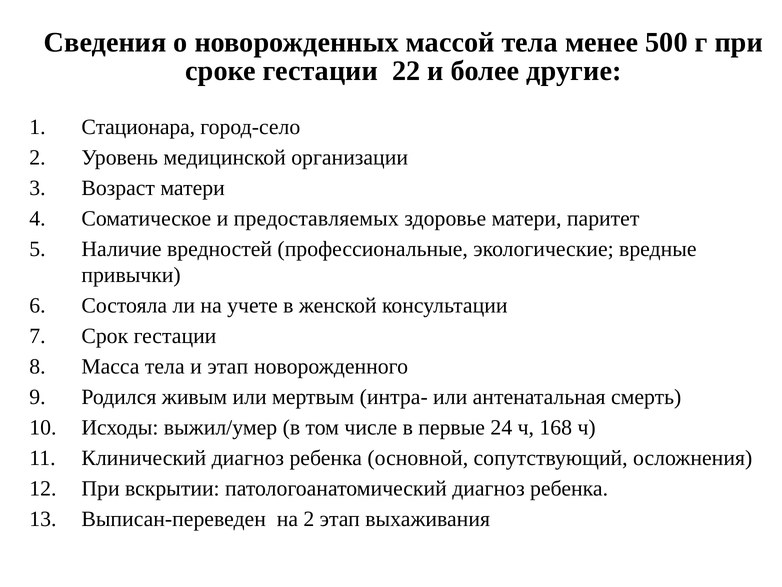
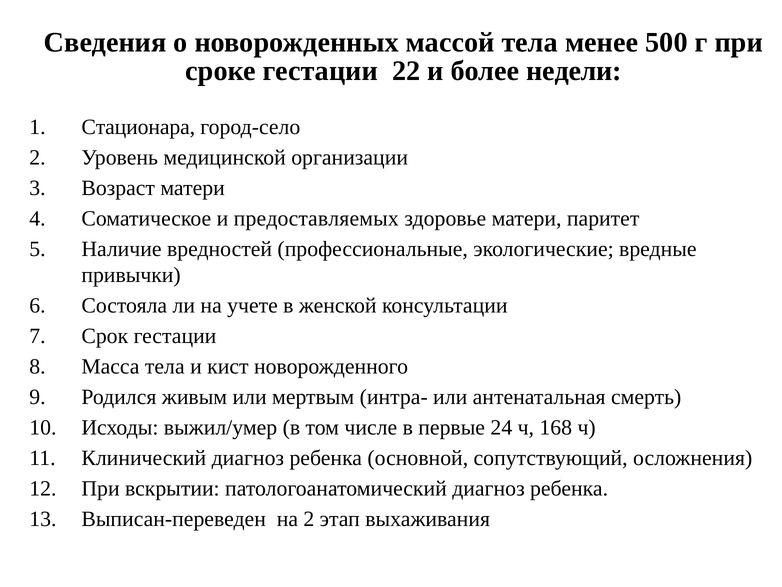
другие: другие -> недели
и этап: этап -> кист
